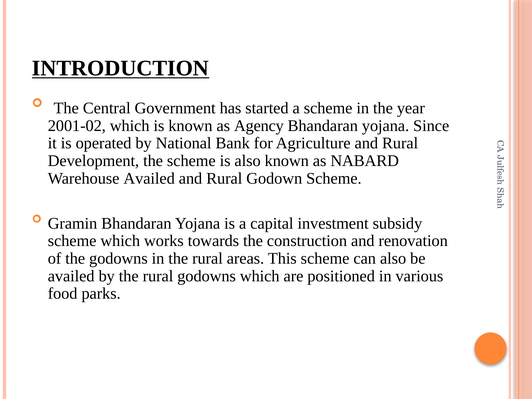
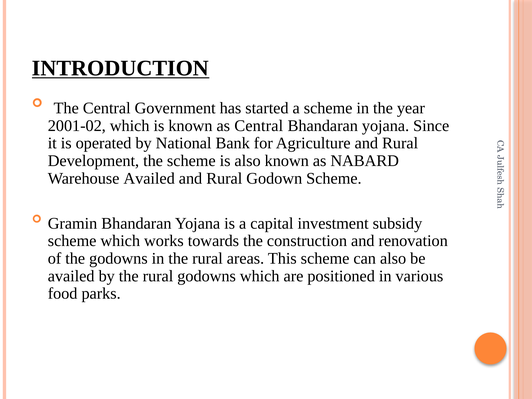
as Agency: Agency -> Central
